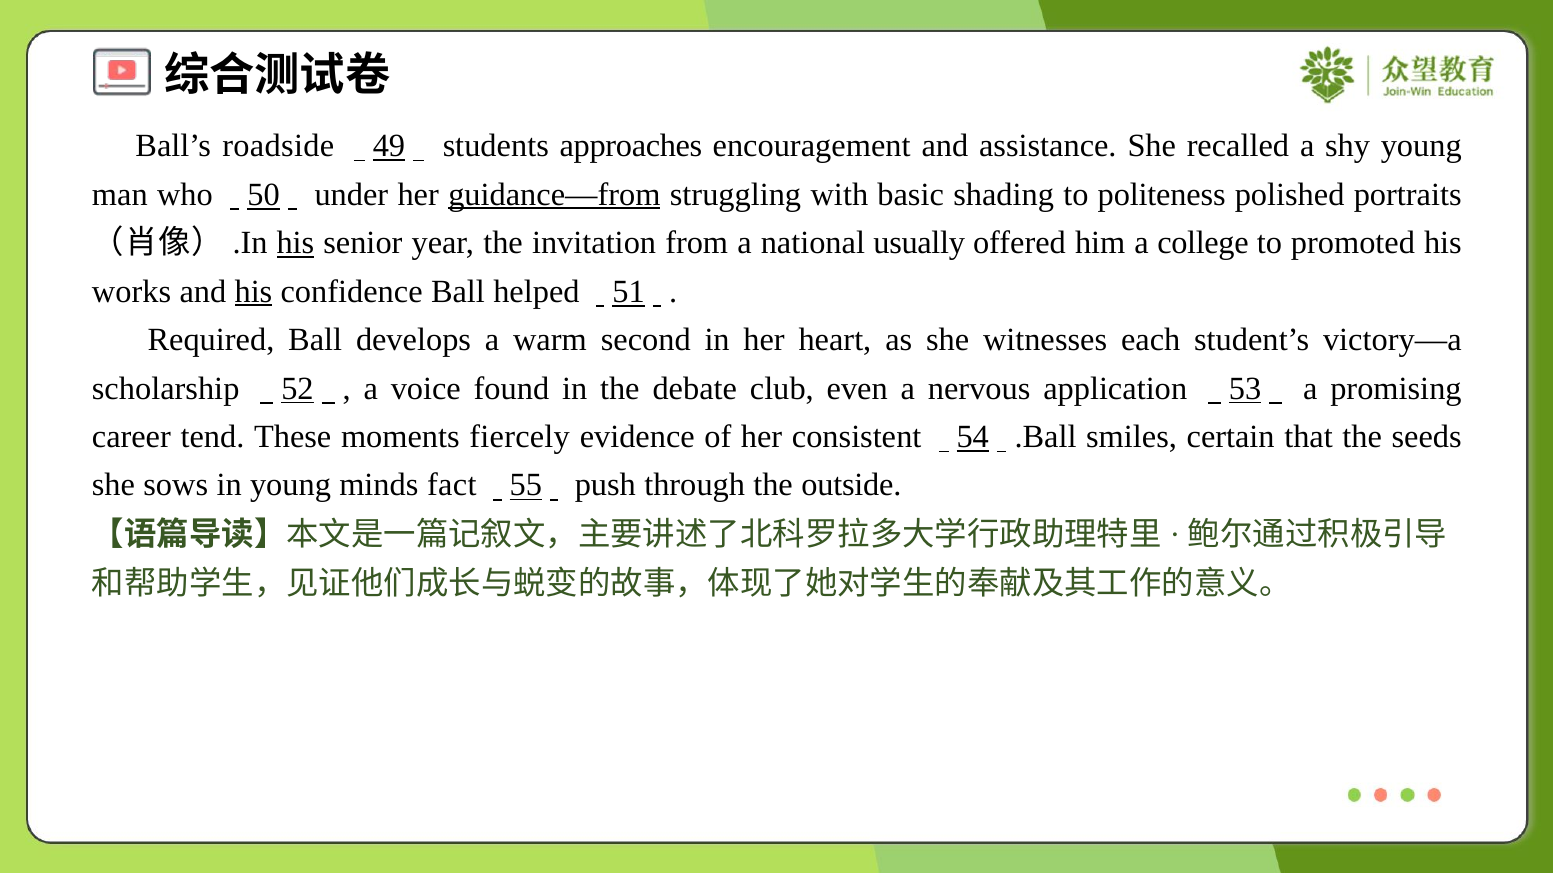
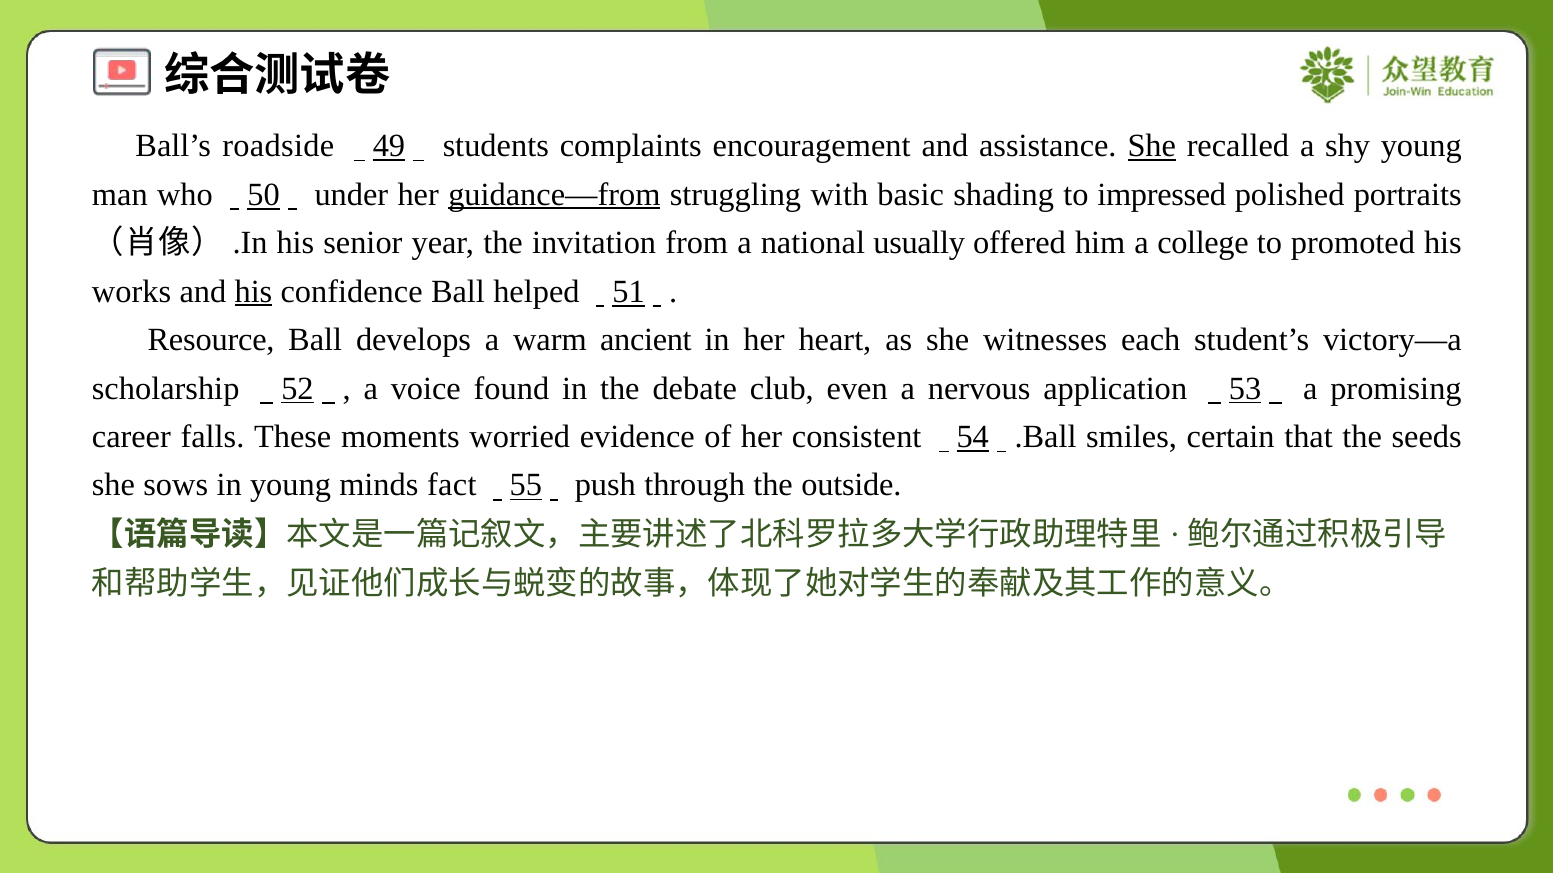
approaches: approaches -> complaints
She at (1152, 146) underline: none -> present
politeness: politeness -> impressed
his at (295, 243) underline: present -> none
Required: Required -> Resource
second: second -> ancient
tend: tend -> falls
fiercely: fiercely -> worried
